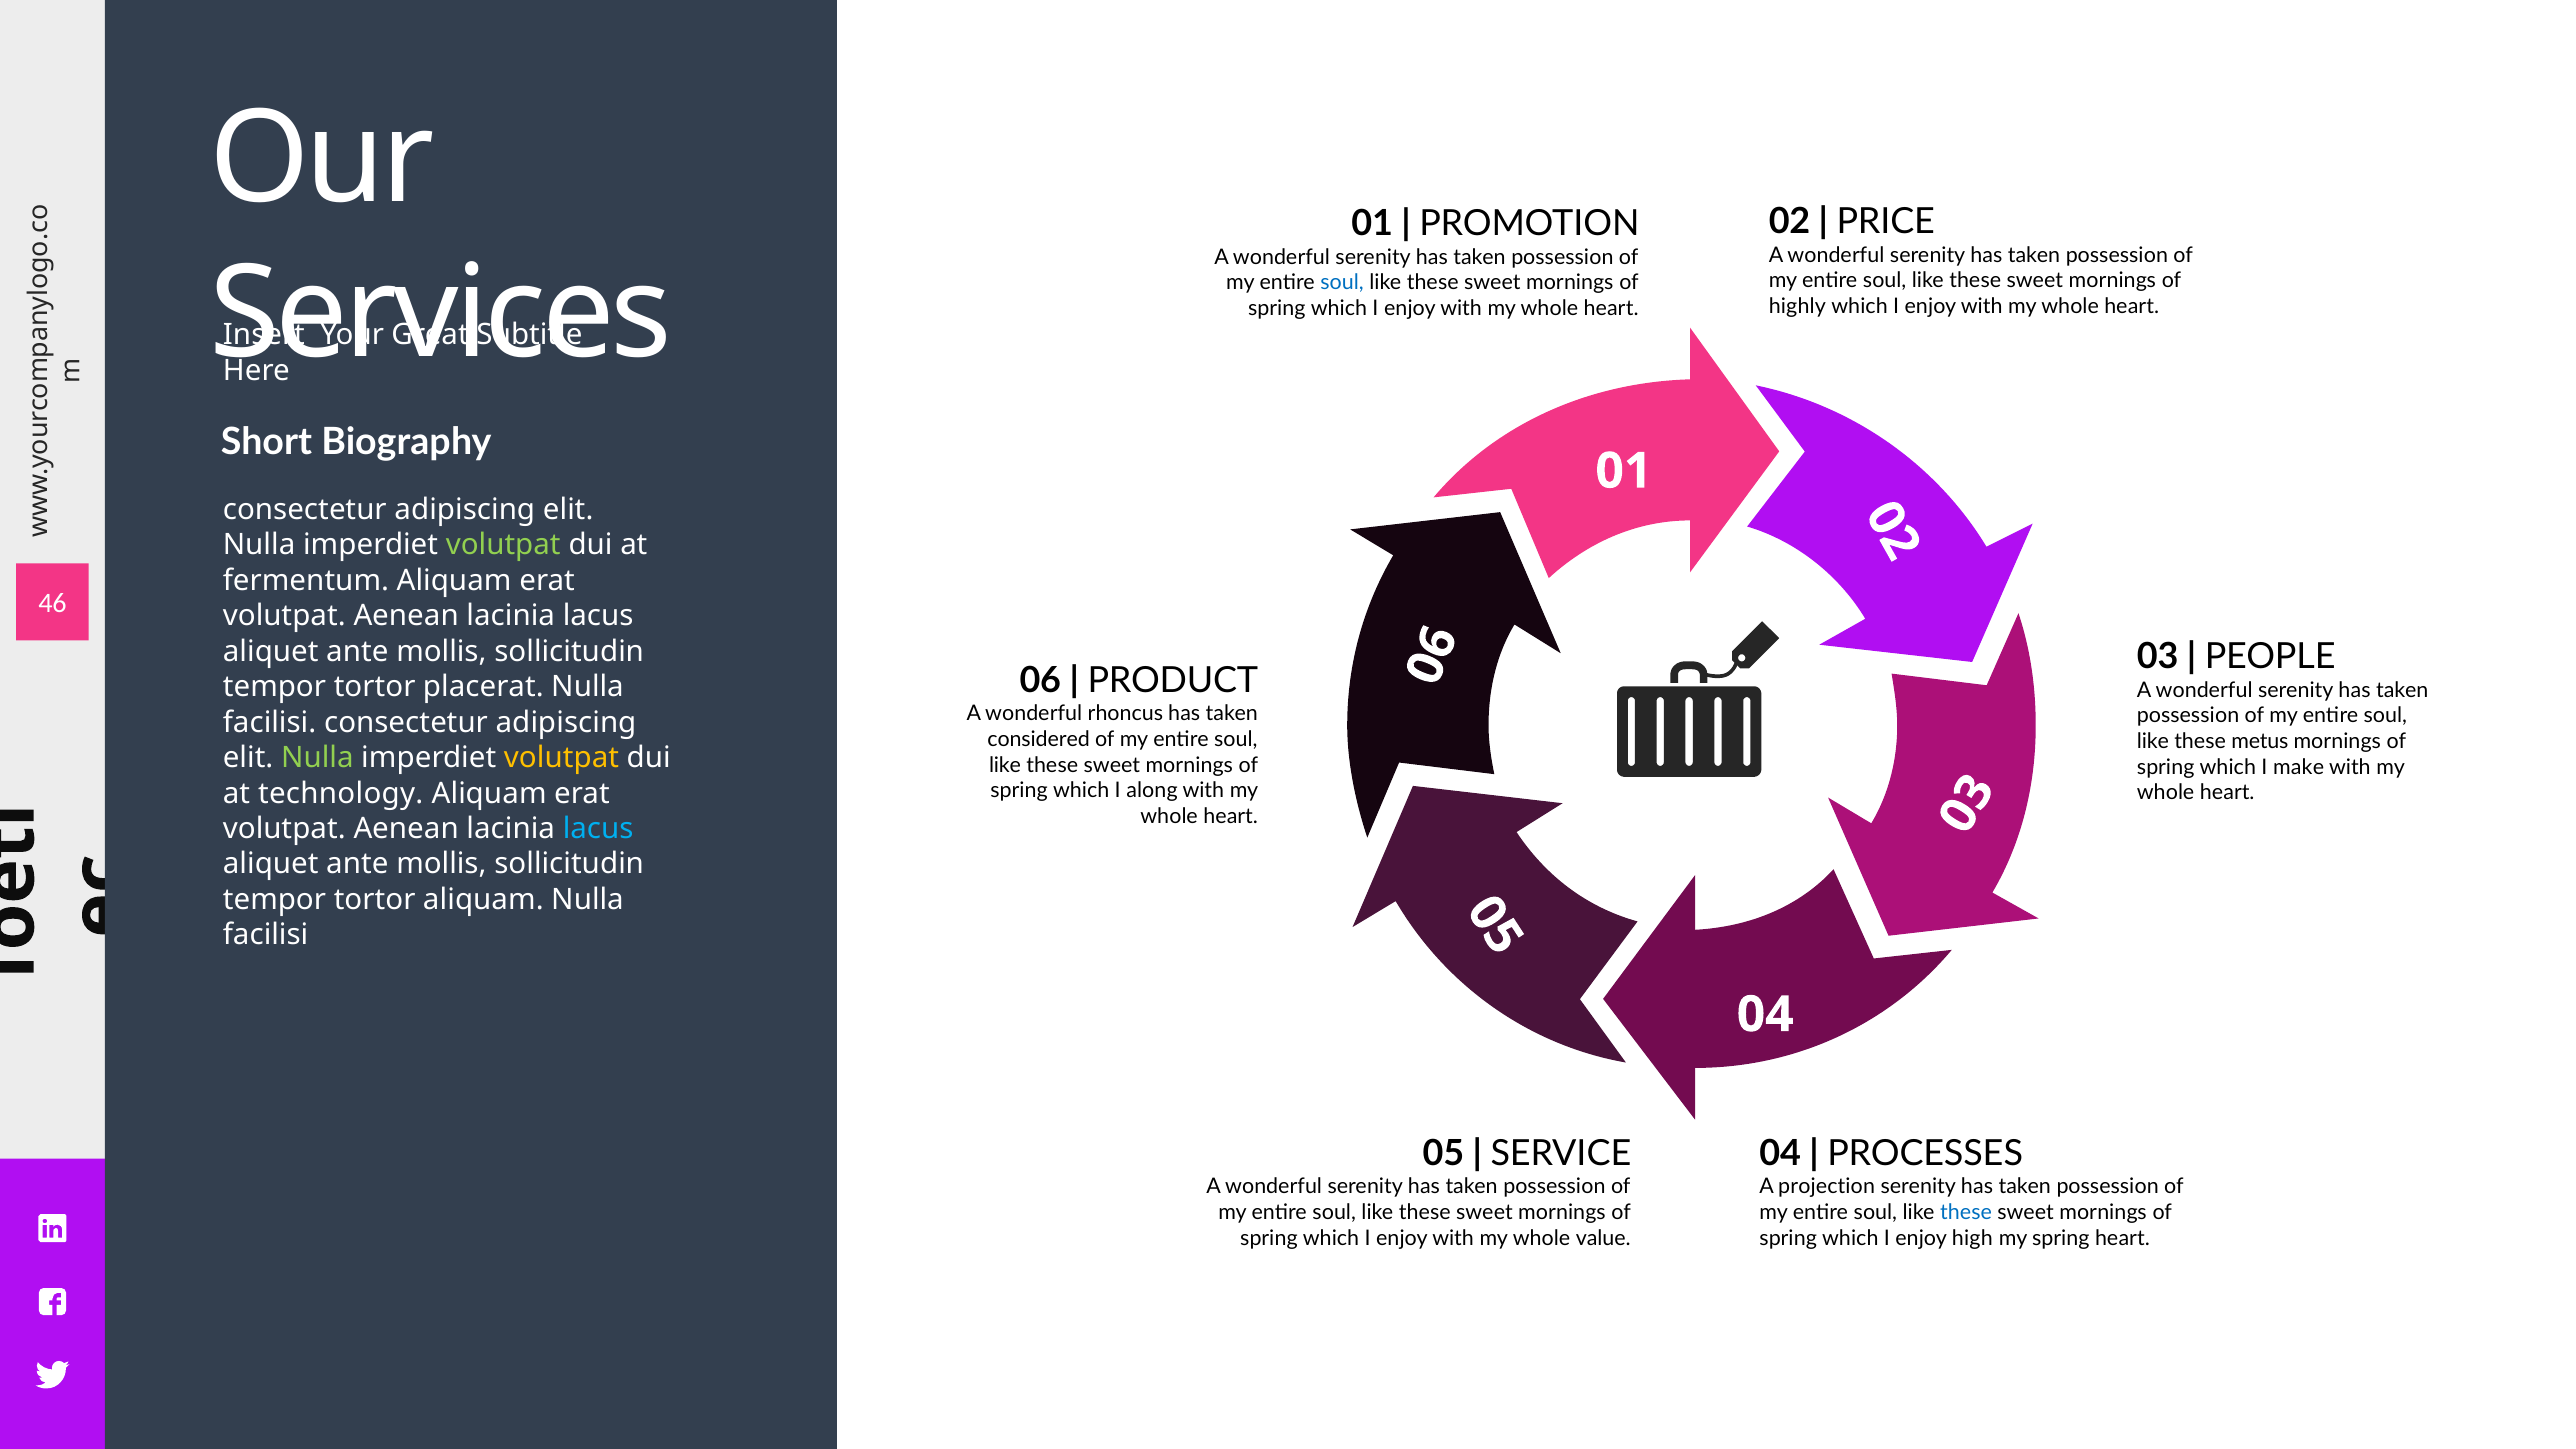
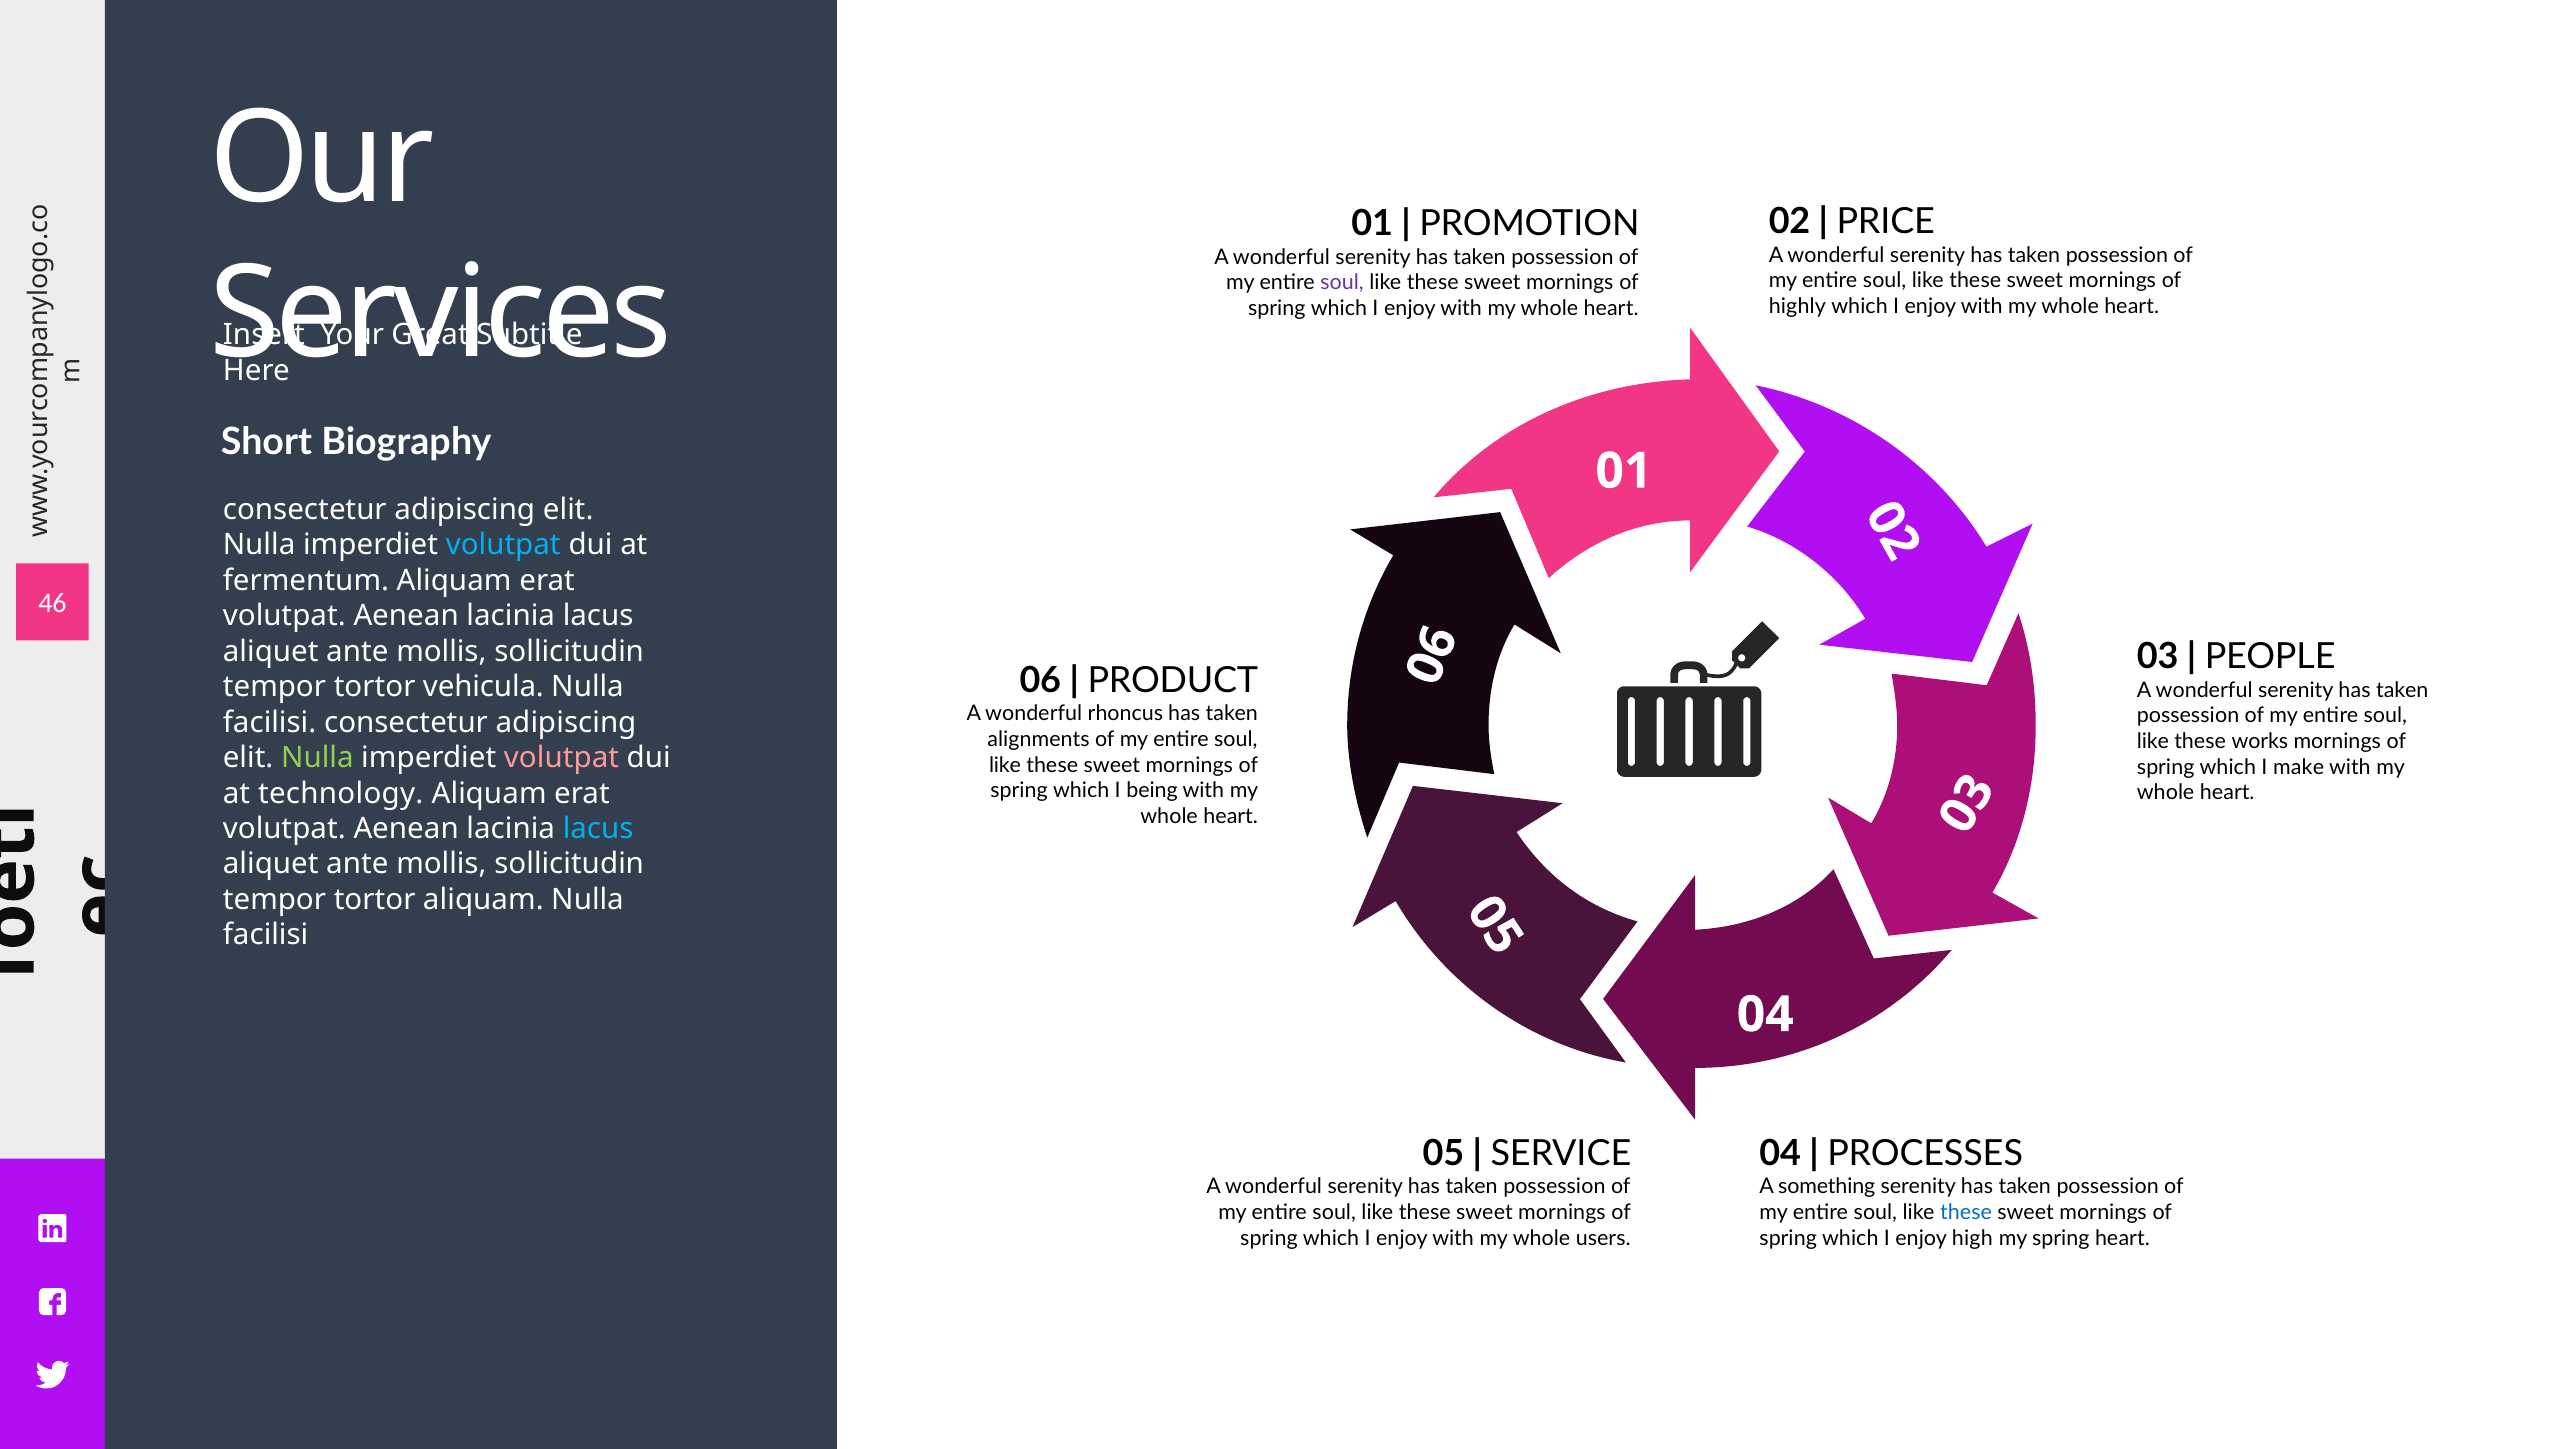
soul at (1342, 283) colour: blue -> purple
volutpat at (503, 545) colour: light green -> light blue
placerat: placerat -> vehicula
considered: considered -> alignments
metus: metus -> works
volutpat at (561, 758) colour: yellow -> pink
along: along -> being
projection: projection -> something
value: value -> users
